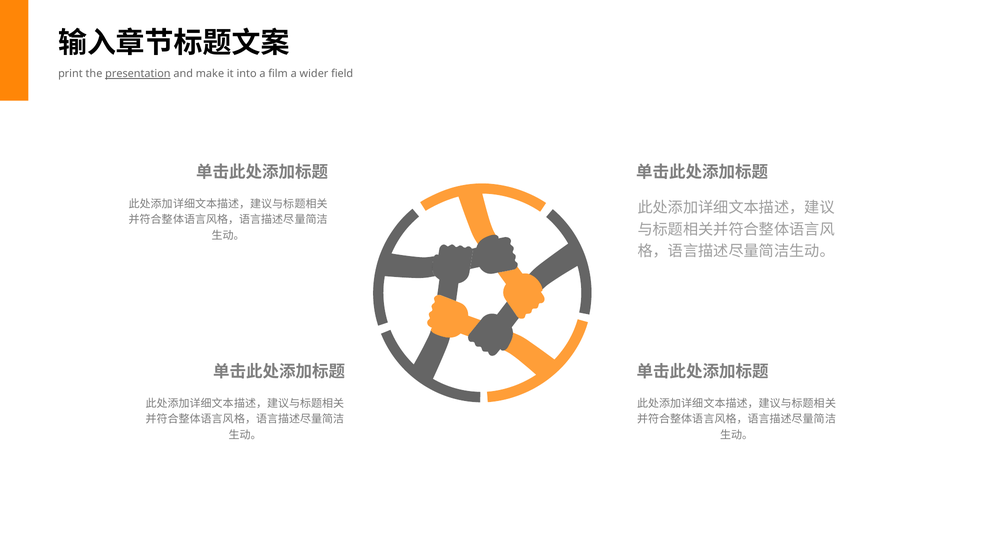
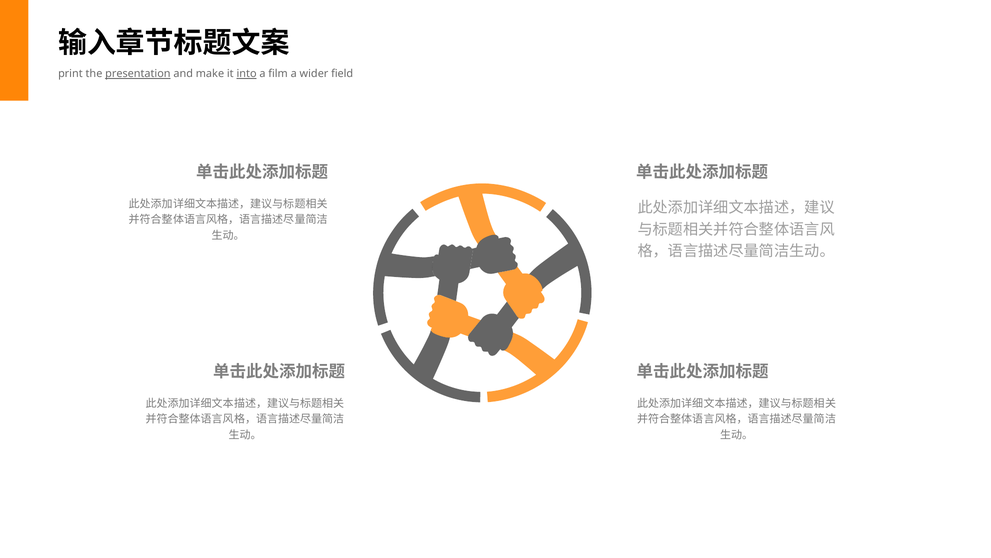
into underline: none -> present
